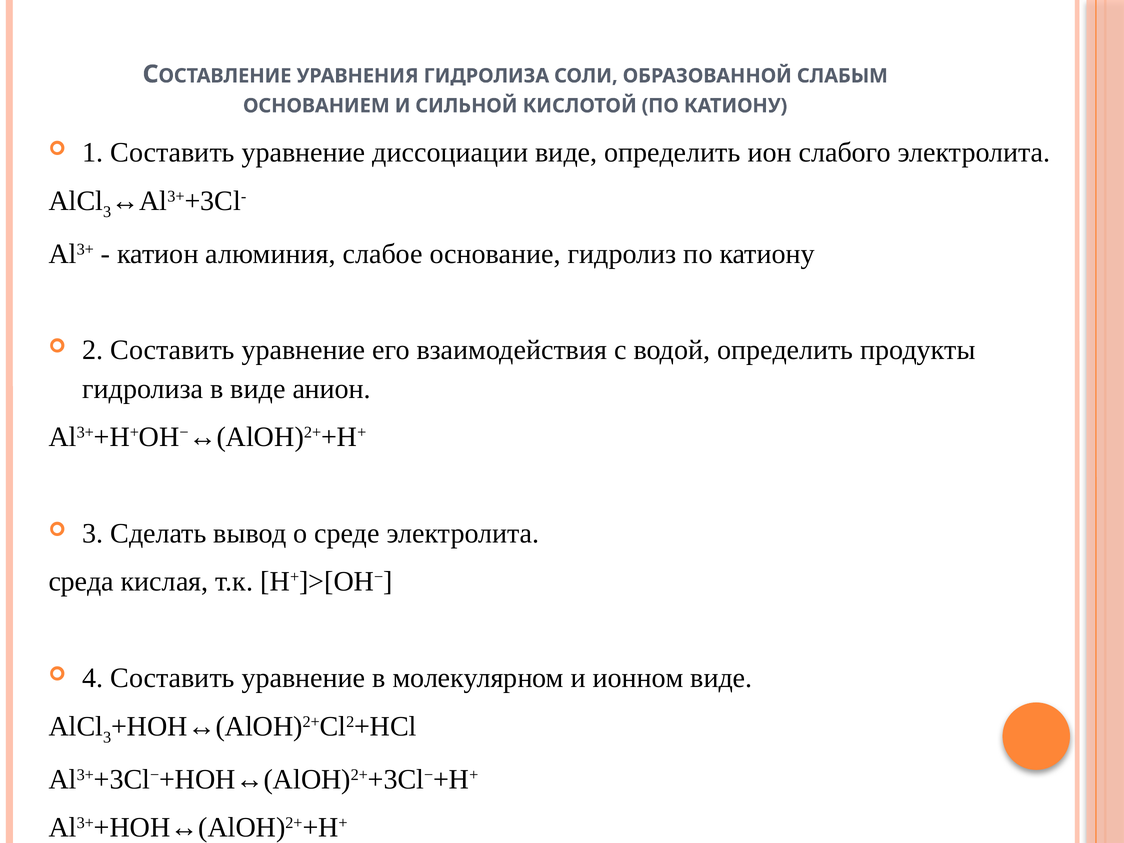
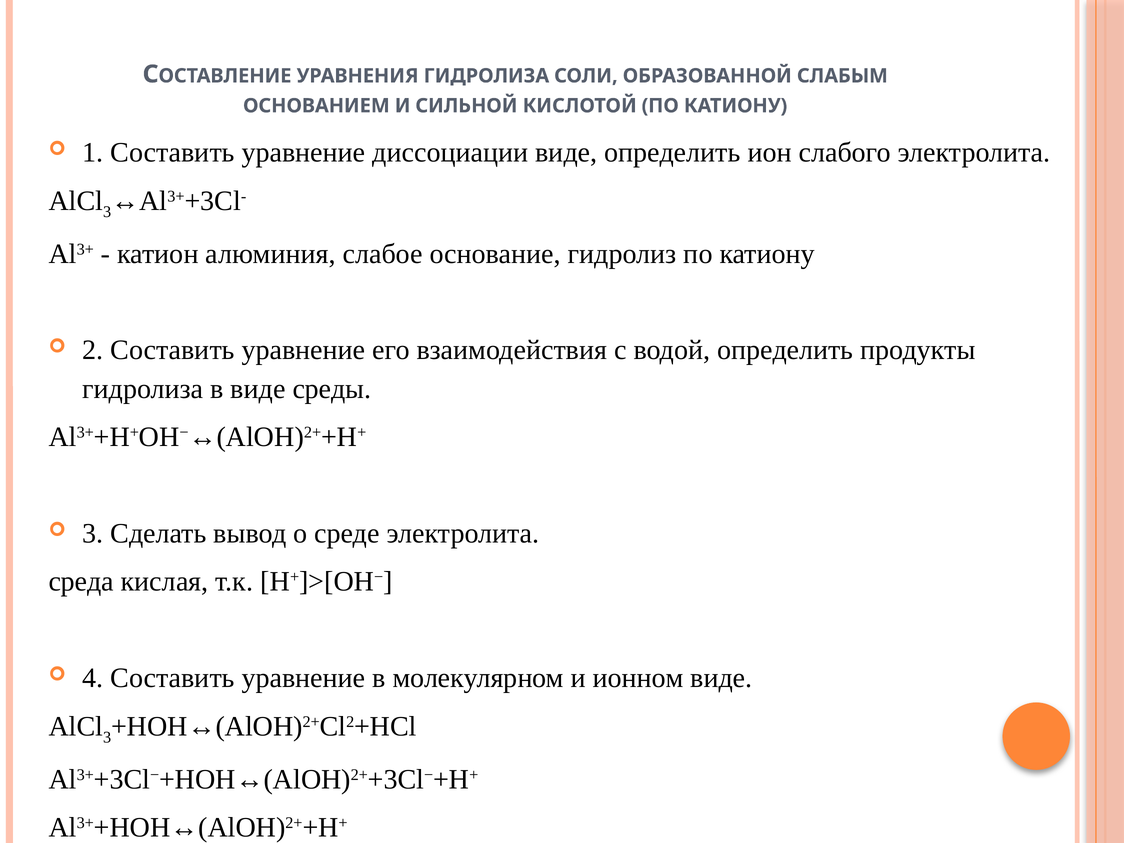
анион: анион -> среды
